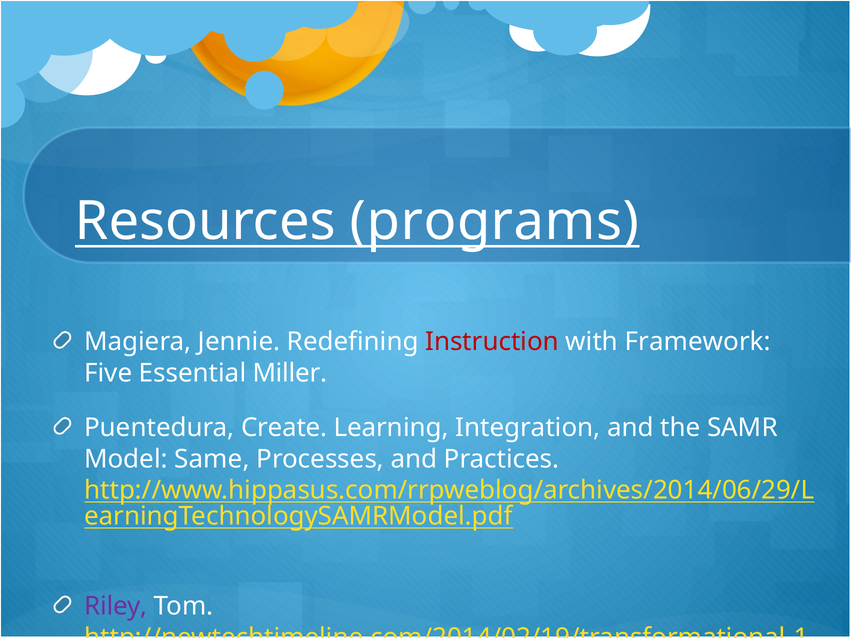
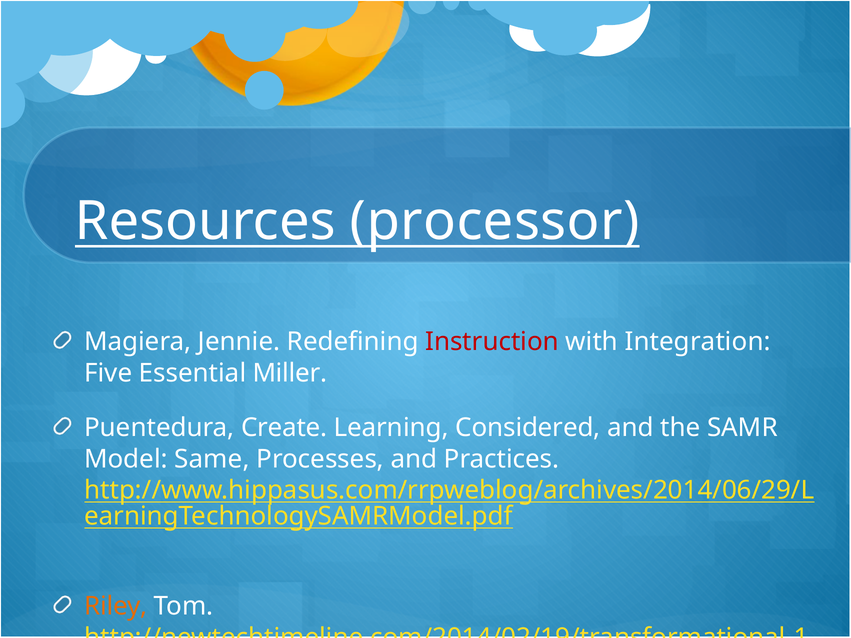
programs: programs -> processor
Framework: Framework -> Integration
Integration: Integration -> Considered
Riley colour: purple -> orange
